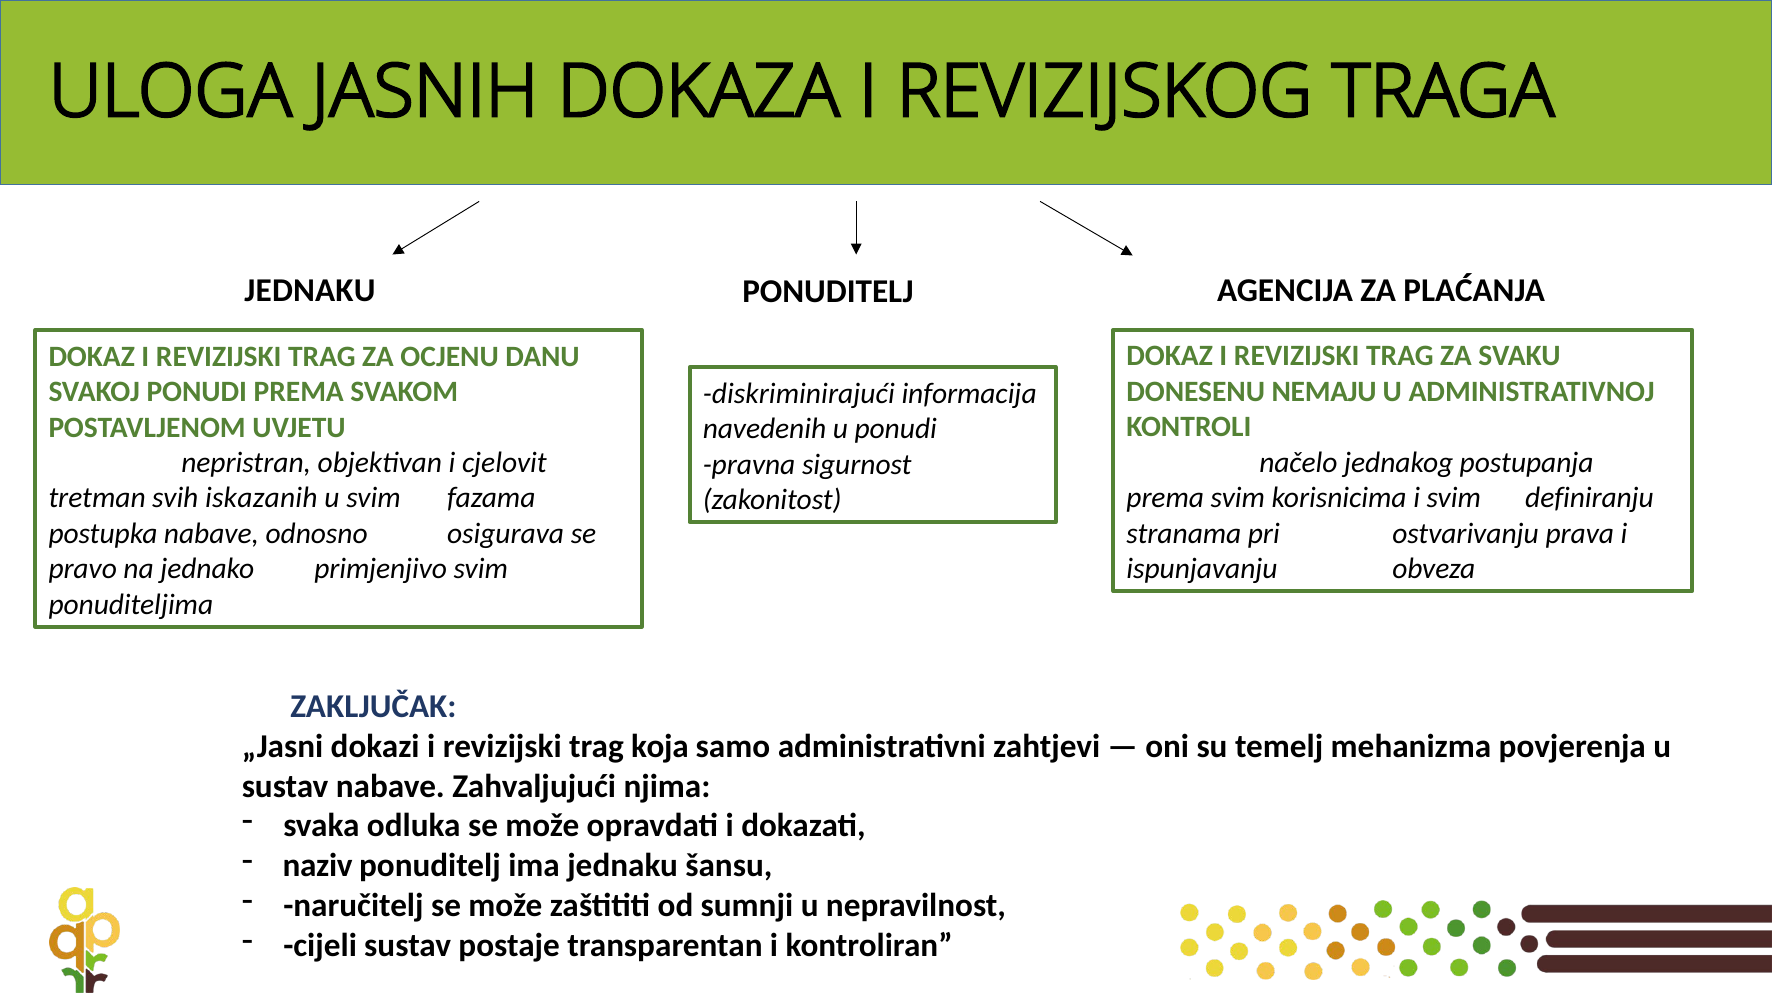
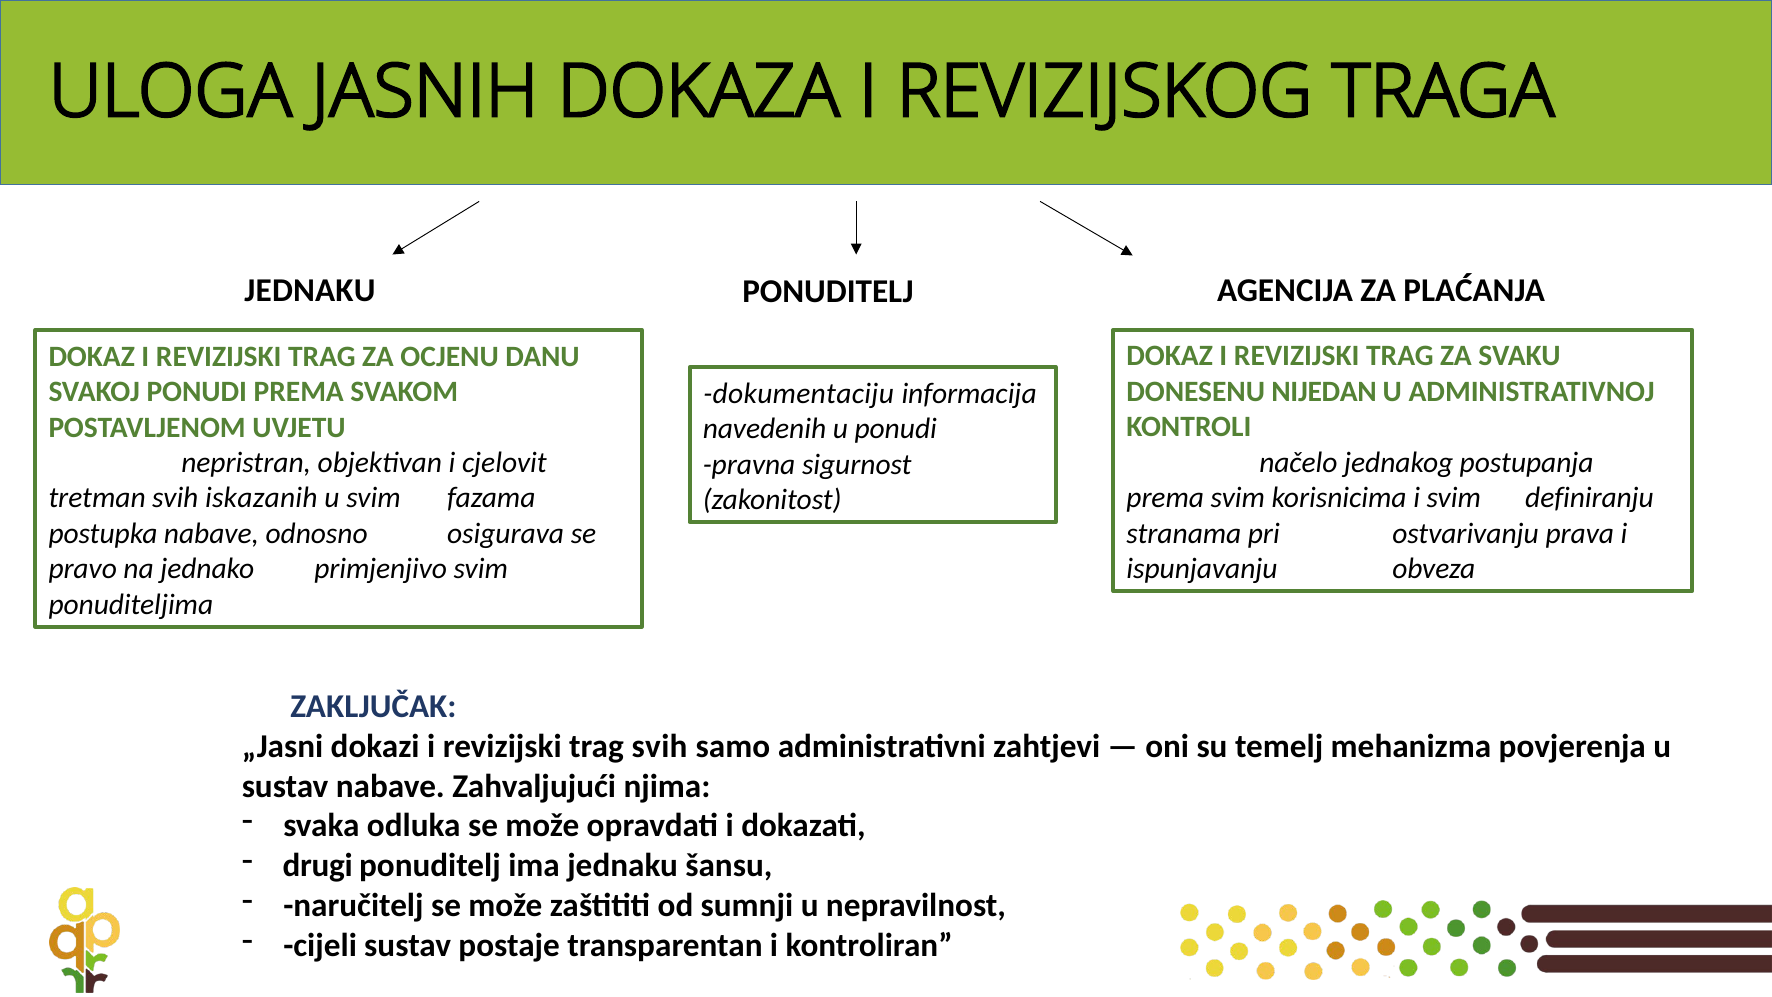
NEMAJU: NEMAJU -> NIJEDAN
diskriminirajući: diskriminirajući -> dokumentaciju
trag koja: koja -> svih
naziv: naziv -> drugi
